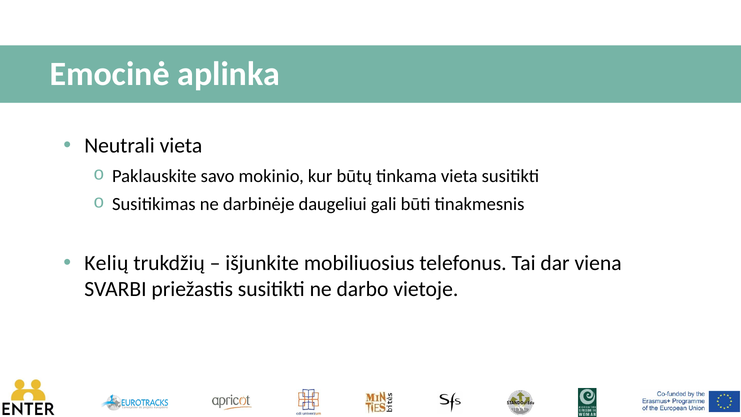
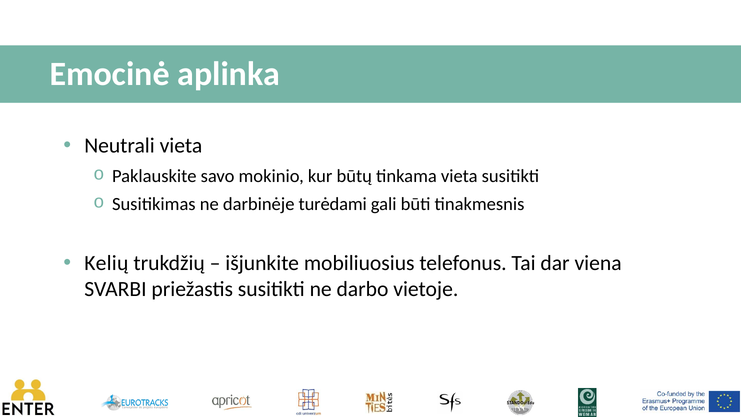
daugeliui: daugeliui -> turėdami
